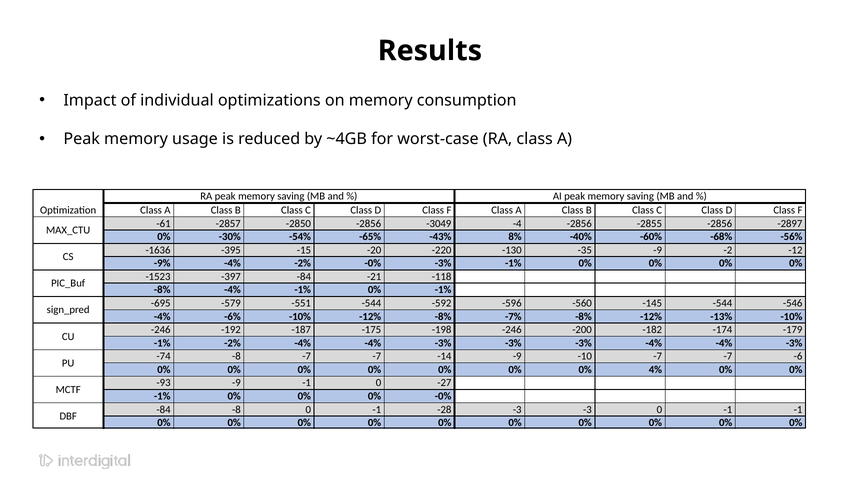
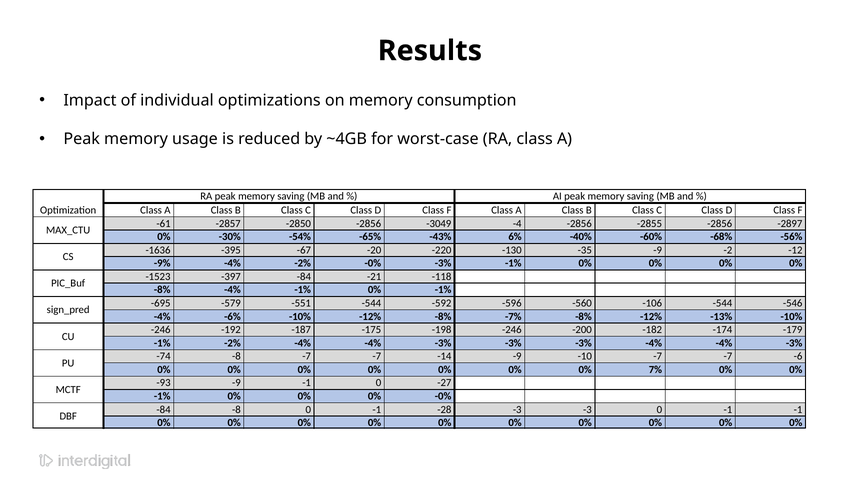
8%: 8% -> 6%
-15: -15 -> -67
-145: -145 -> -106
4%: 4% -> 7%
